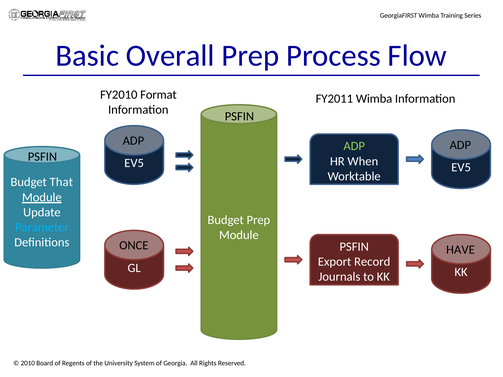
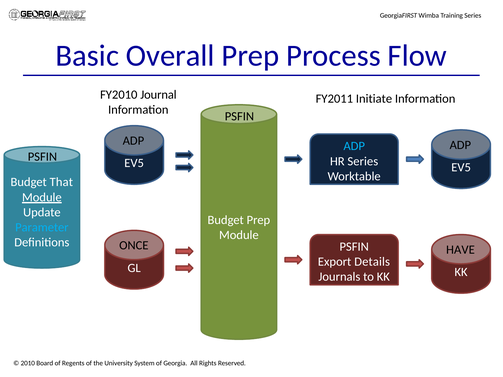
Format: Format -> Journal
FY2011 Wimba: Wimba -> Initiate
ADP at (354, 146) colour: light green -> light blue
HR When: When -> Series
Record: Record -> Details
